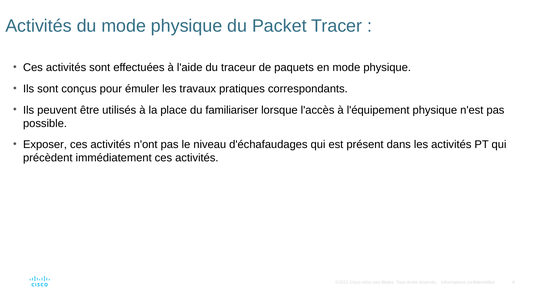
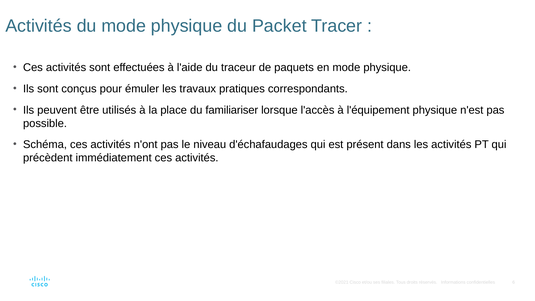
Exposer: Exposer -> Schéma
